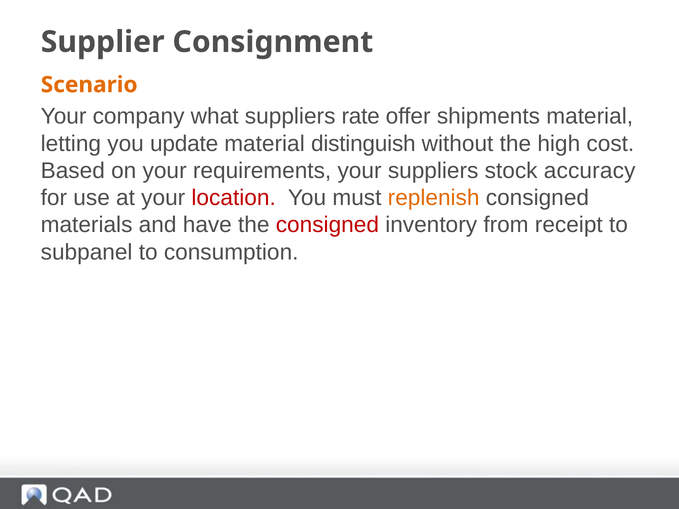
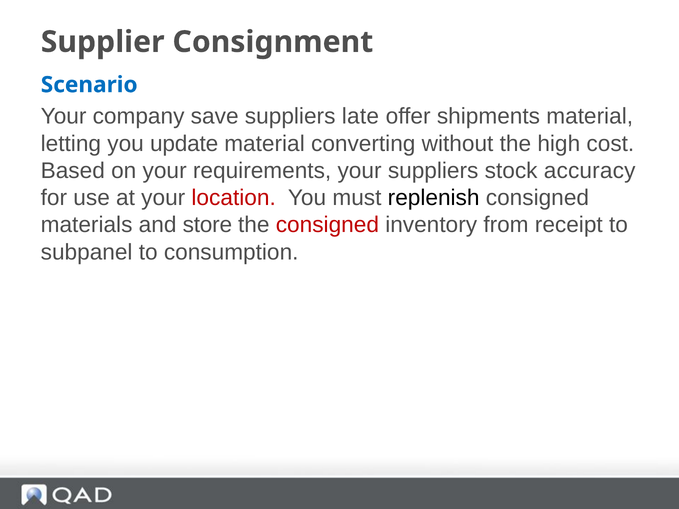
Scenario colour: orange -> blue
what: what -> save
rate: rate -> late
distinguish: distinguish -> converting
replenish colour: orange -> black
have: have -> store
